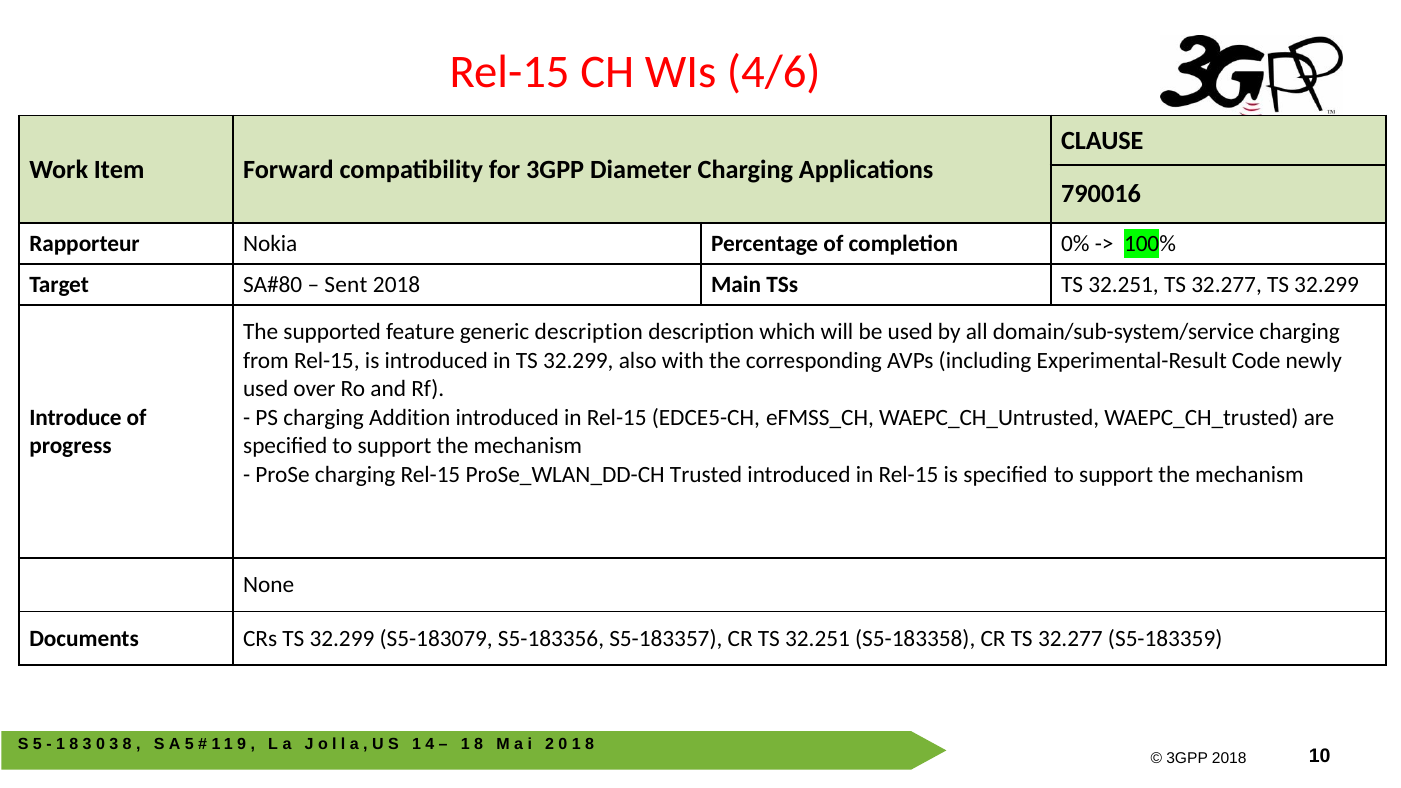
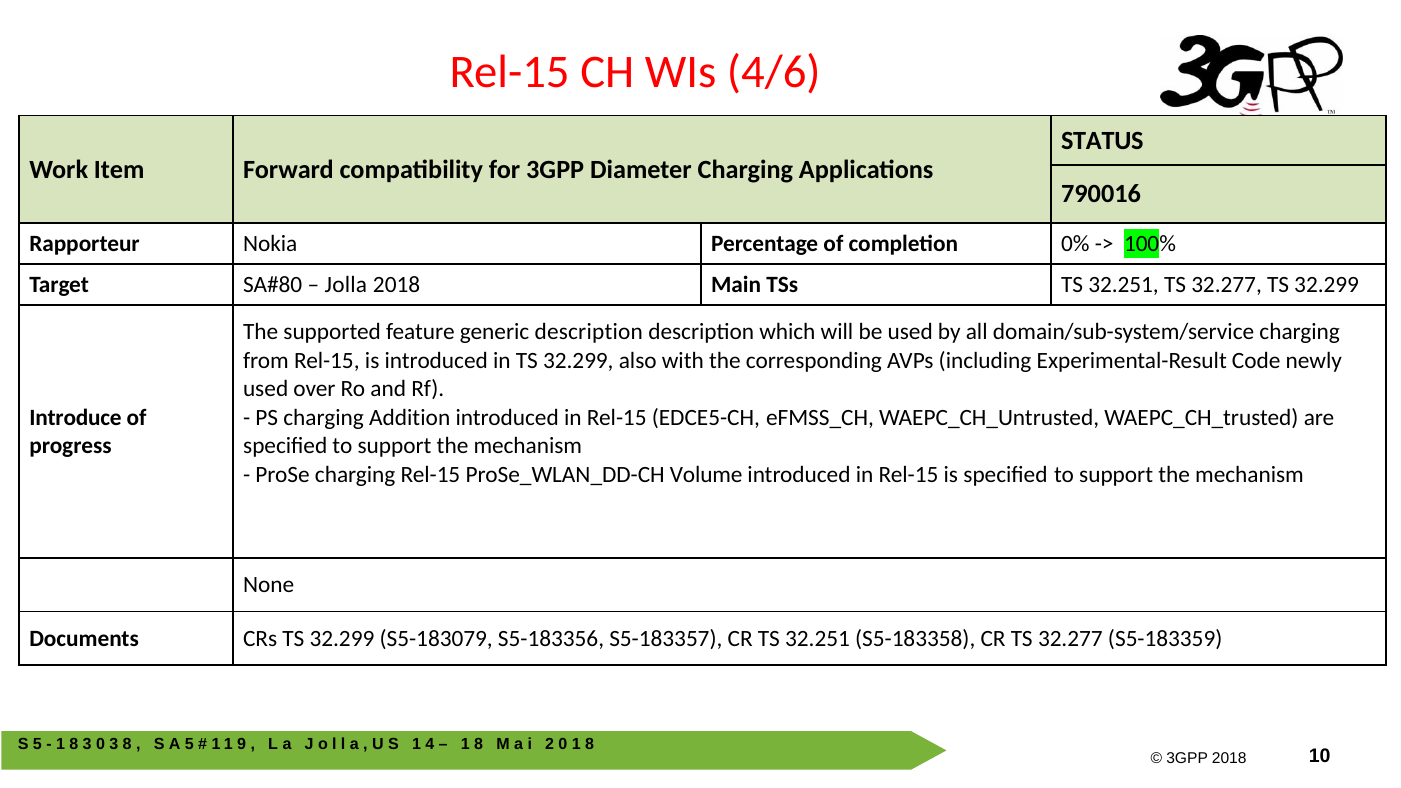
CLAUSE: CLAUSE -> STATUS
Sent: Sent -> Jolla
Trusted: Trusted -> Volume
